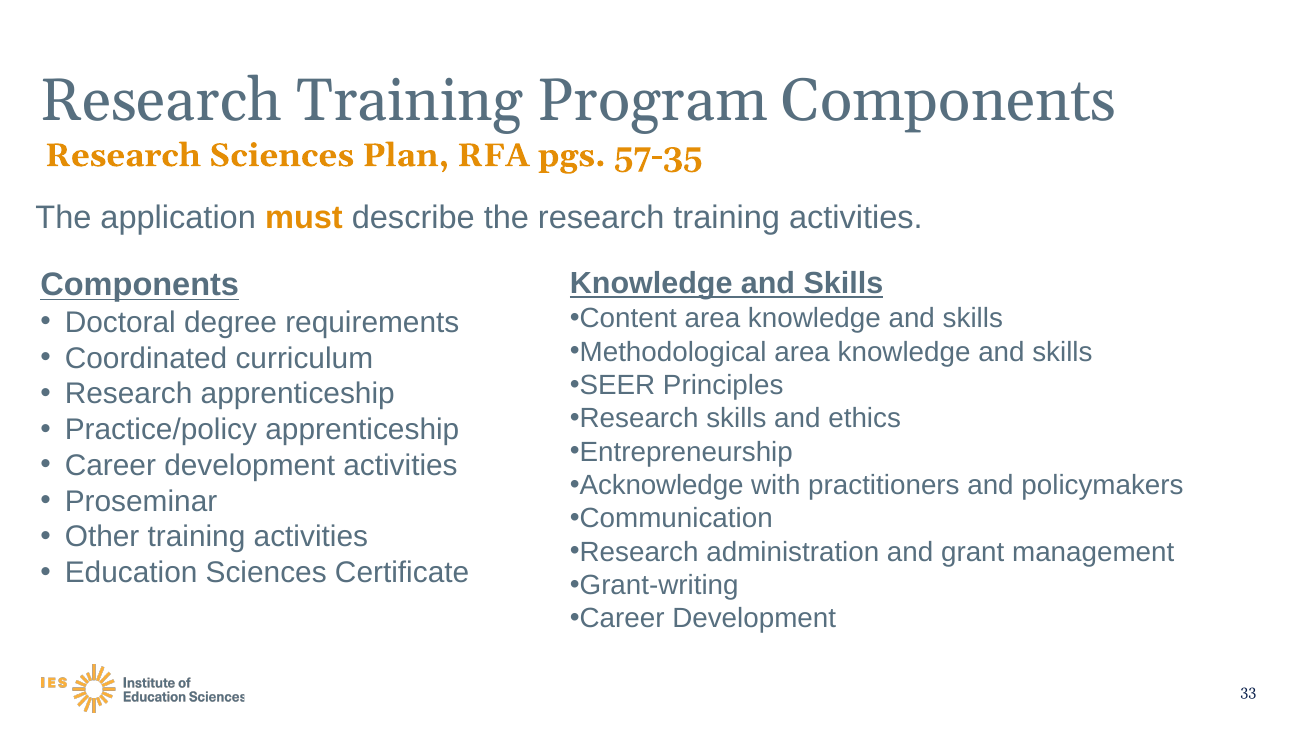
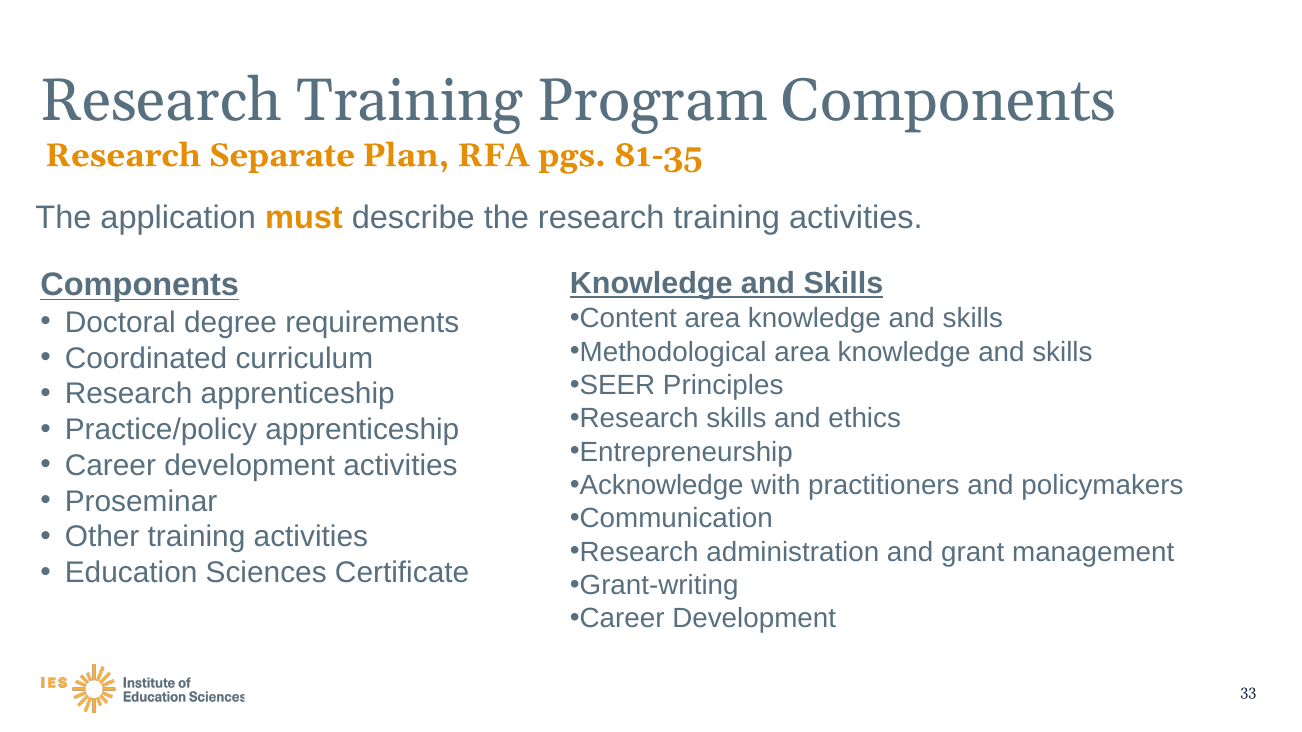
Research Sciences: Sciences -> Separate
57-35: 57-35 -> 81-35
